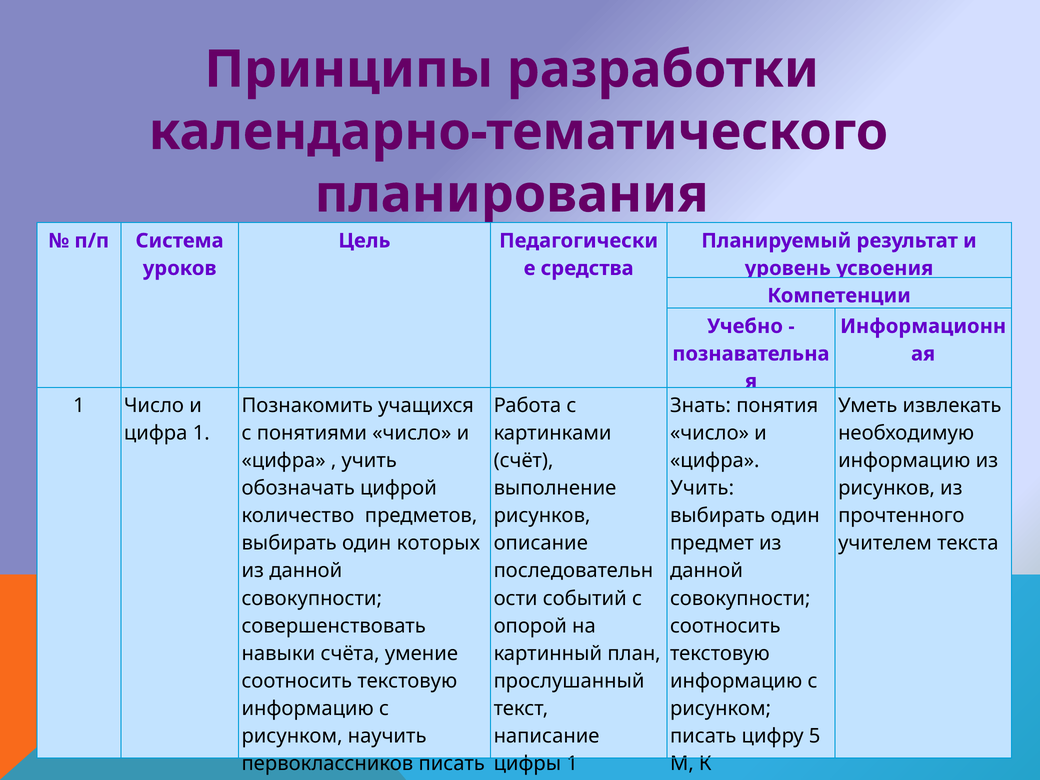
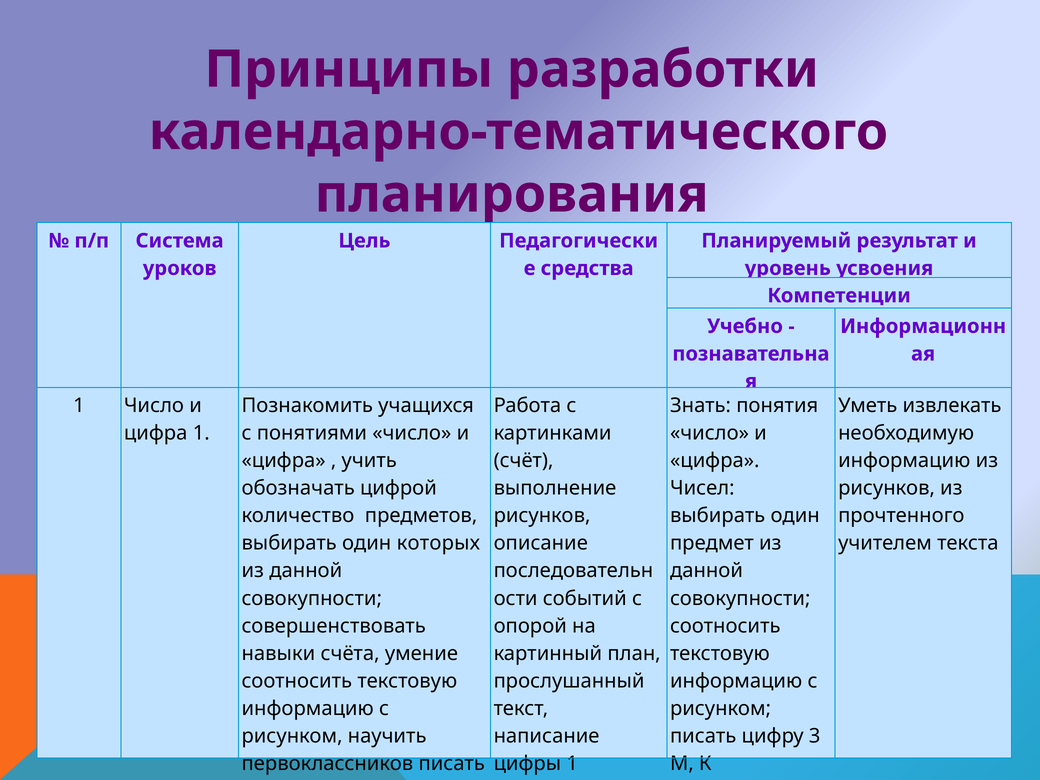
Учить at (702, 488): Учить -> Чисел
5: 5 -> 3
